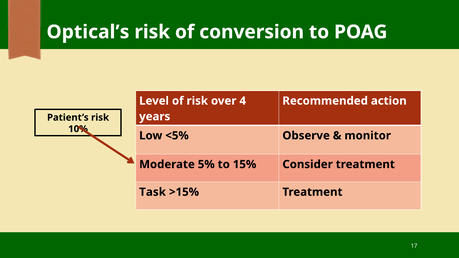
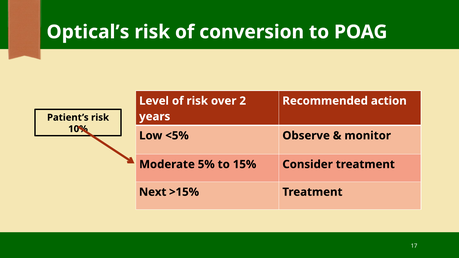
4: 4 -> 2
Task: Task -> Next
